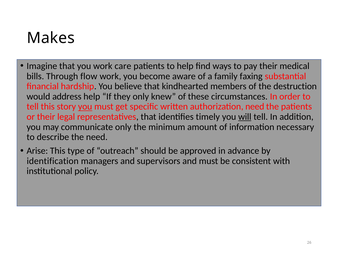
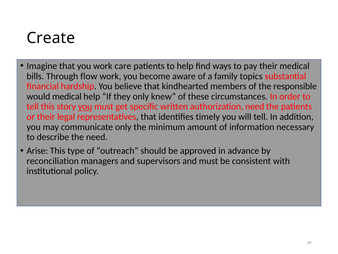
Makes: Makes -> Create
faxing: faxing -> topics
destruction: destruction -> responsible
would address: address -> medical
will underline: present -> none
identification: identification -> reconciliation
